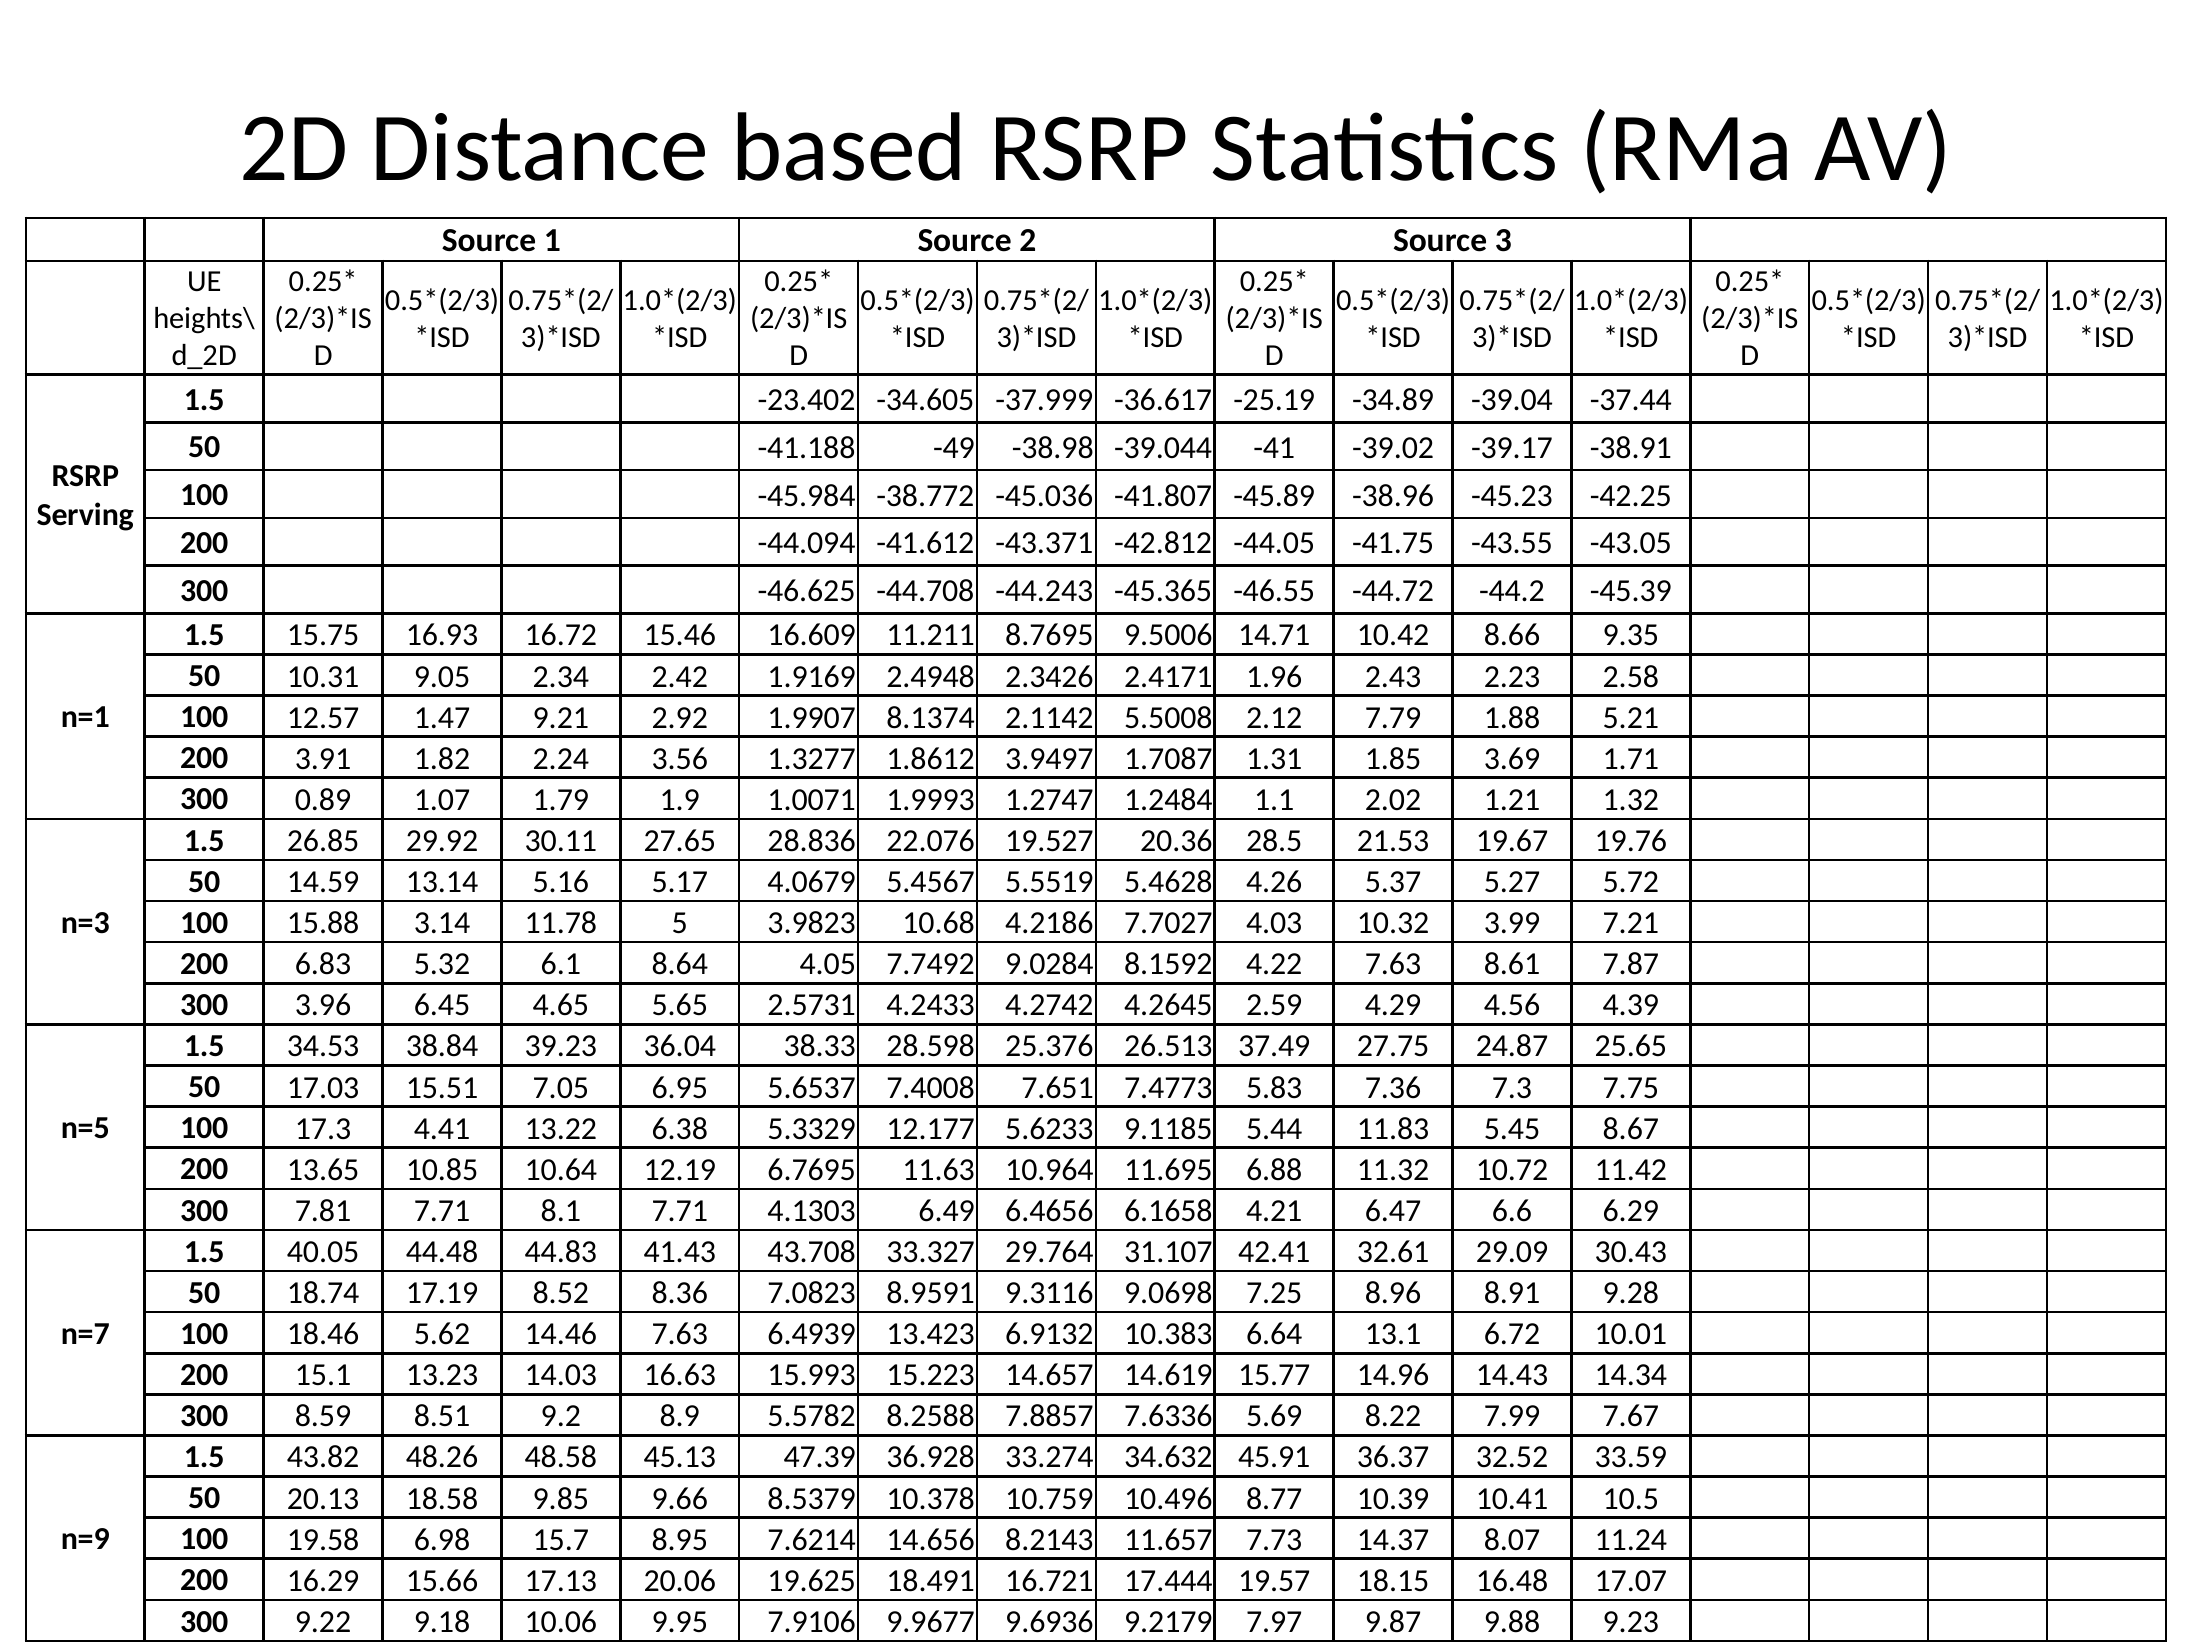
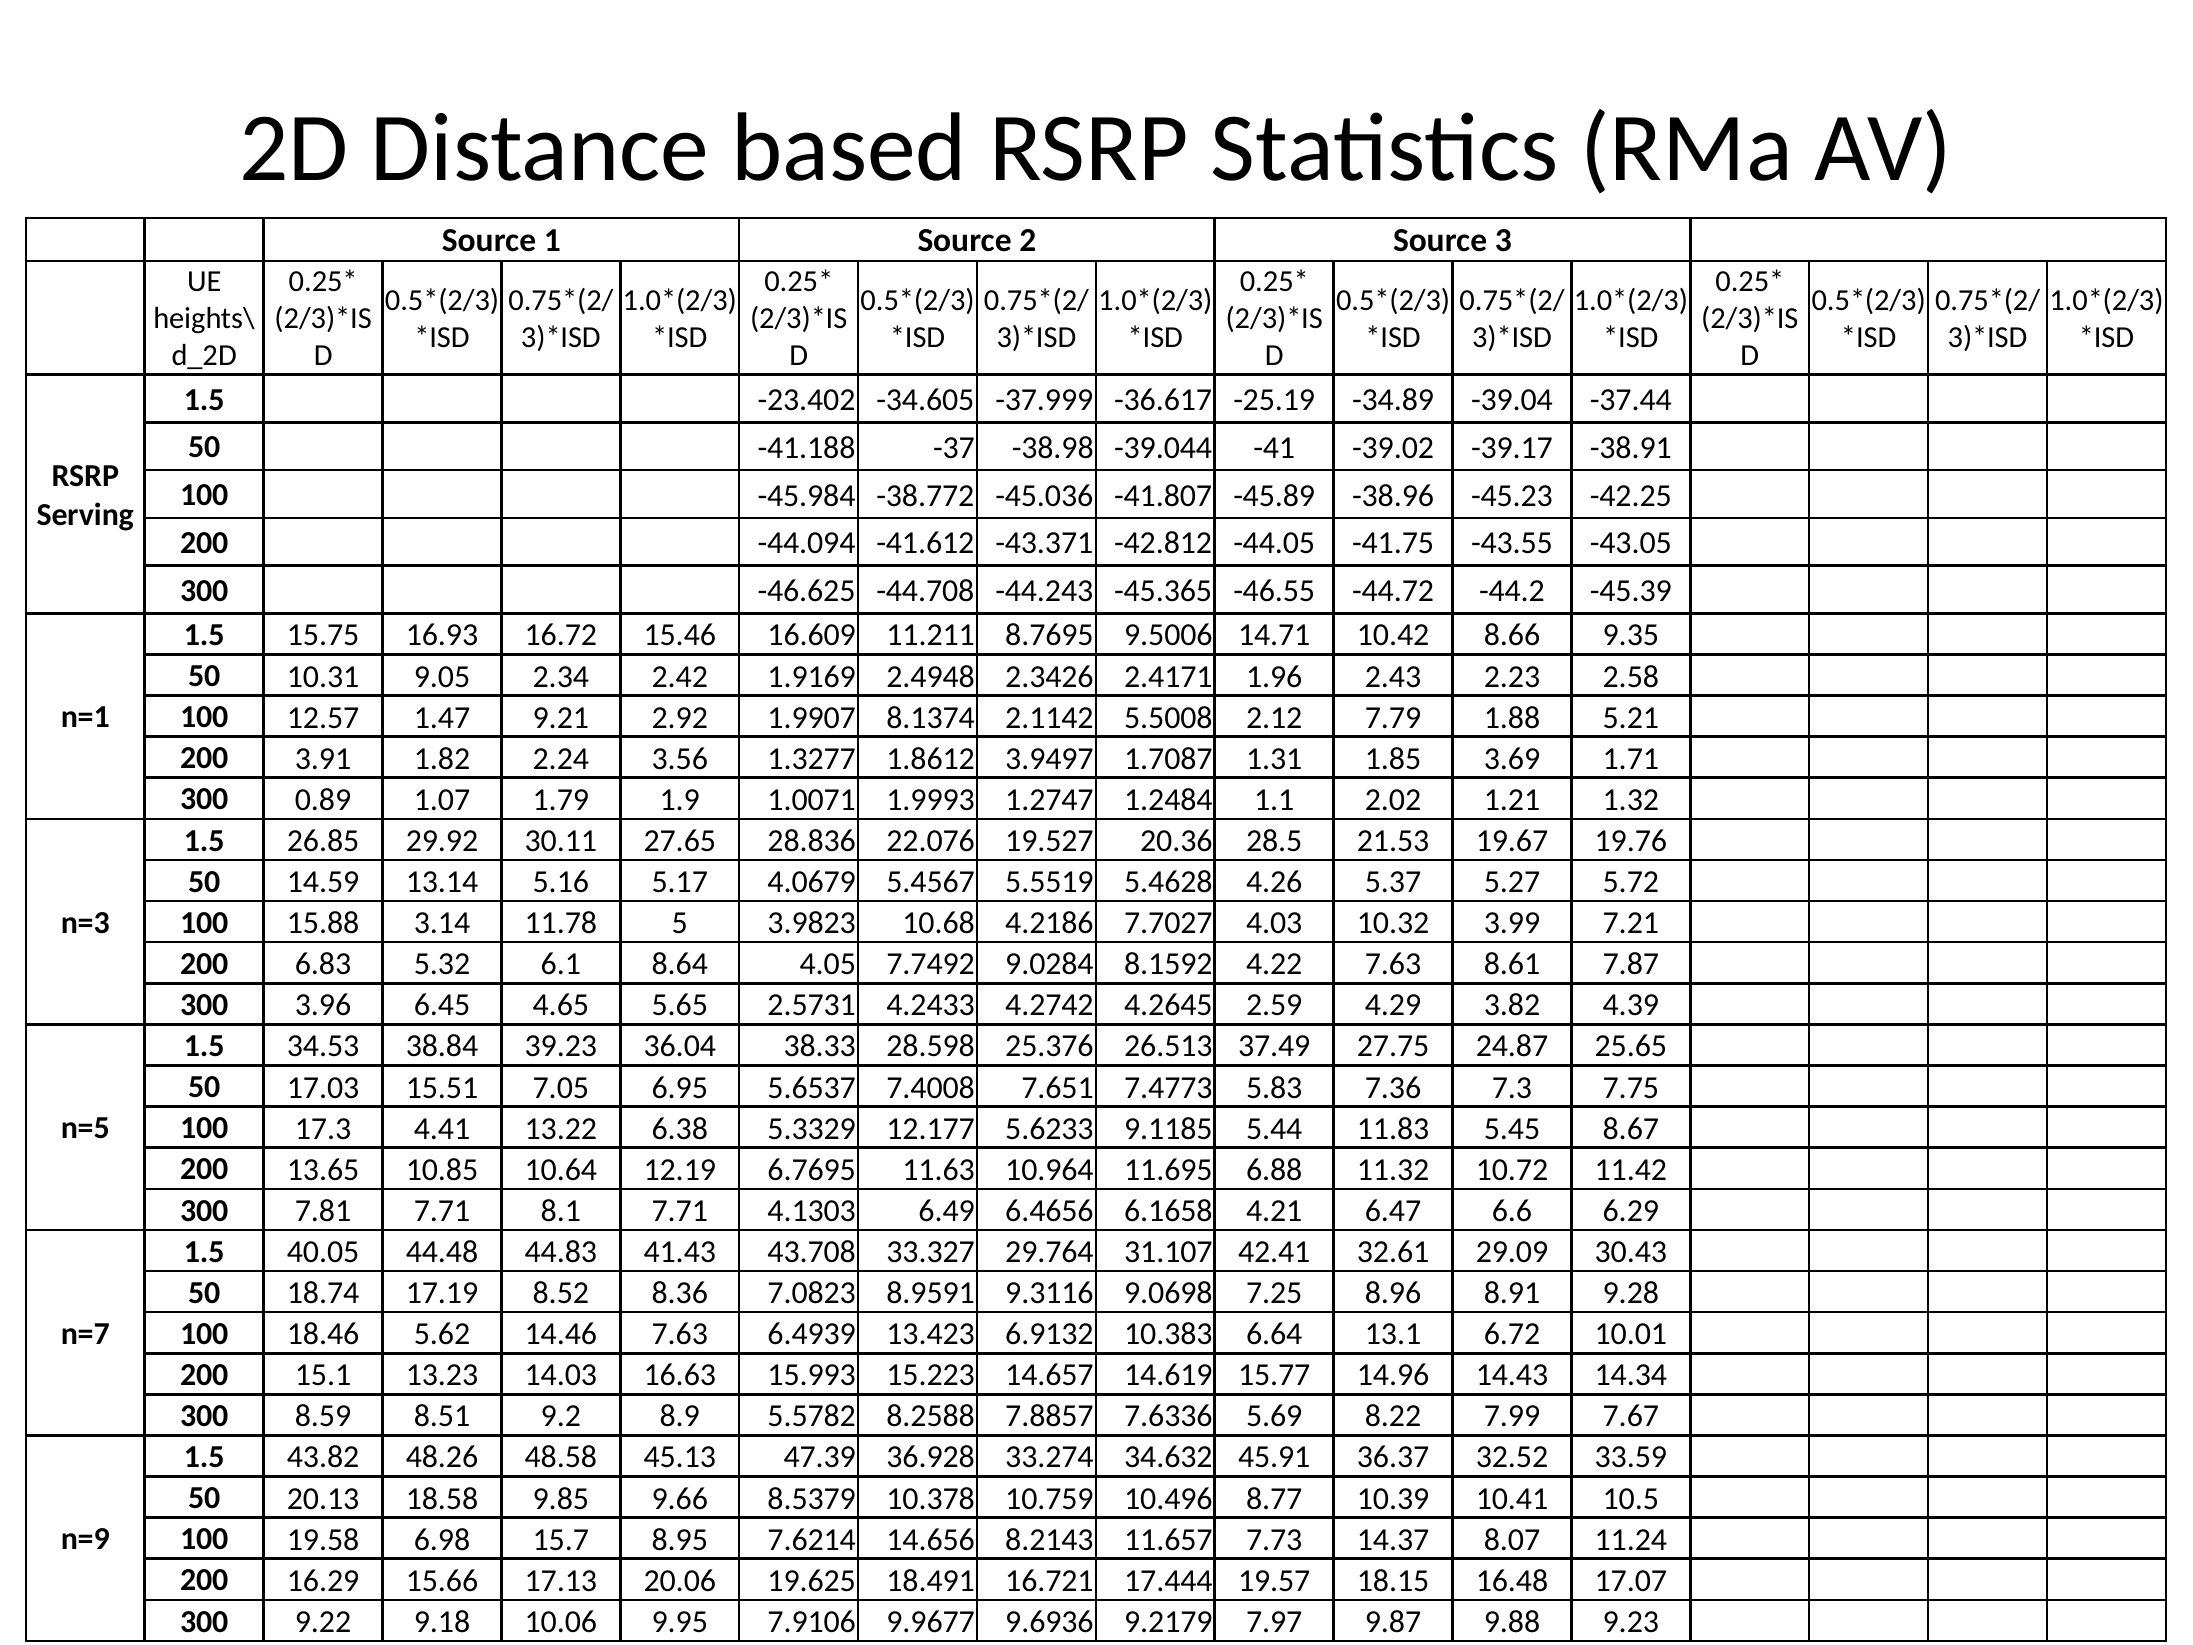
-49: -49 -> -37
4.56: 4.56 -> 3.82
